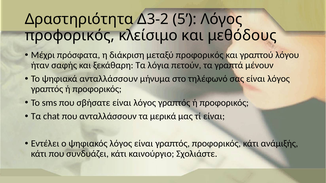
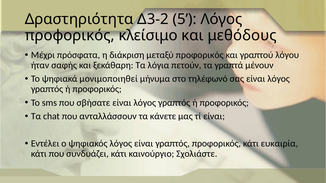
ψηφιακά ανταλλάσσουν: ανταλλάσσουν -> μονιμοποιηθεί
μερικά: μερικά -> κάνετε
ανάμιξής: ανάμιξής -> ευκαιρία
